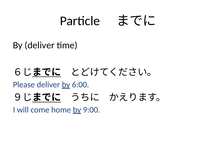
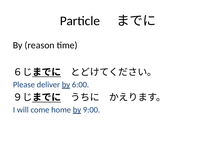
By deliver: deliver -> reason
